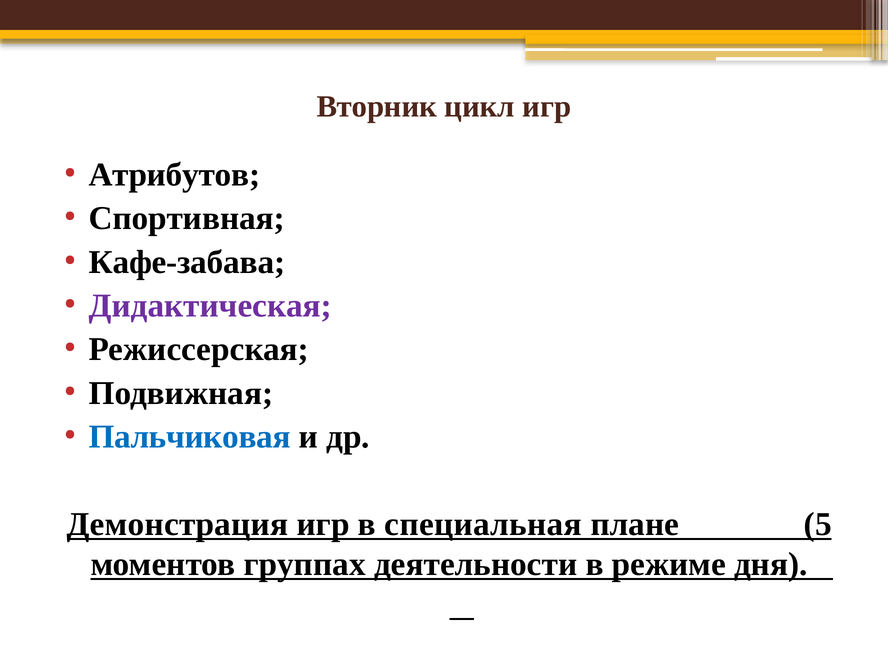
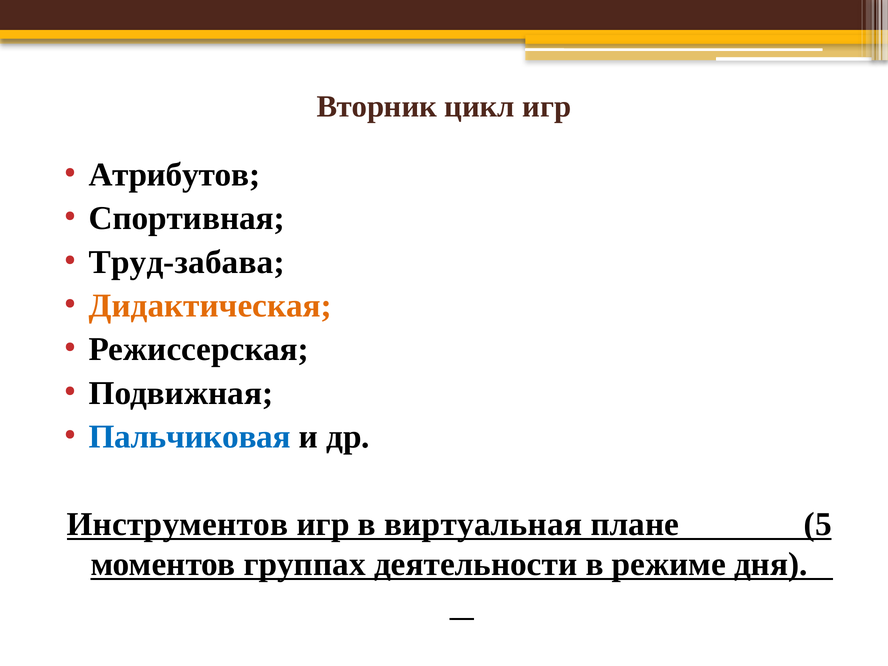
Кафе-забава: Кафе-забава -> Труд-забава
Дидактическая colour: purple -> orange
Демонстрация: Демонстрация -> Инструментов
специальная: специальная -> виртуальная
